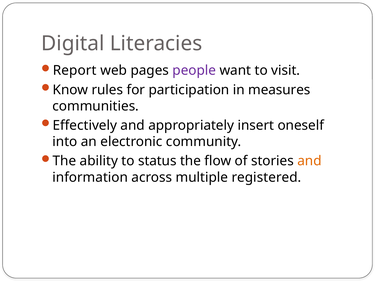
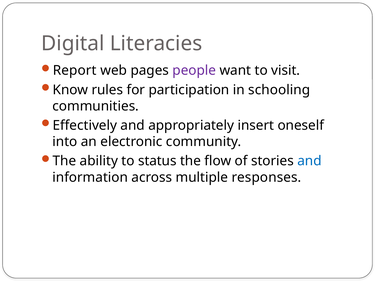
measures: measures -> schooling
and at (309, 161) colour: orange -> blue
registered: registered -> responses
